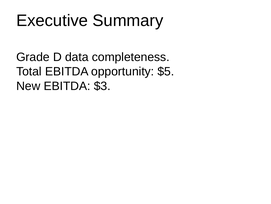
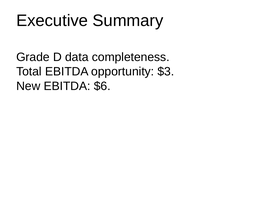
$5: $5 -> $3
$3: $3 -> $6
